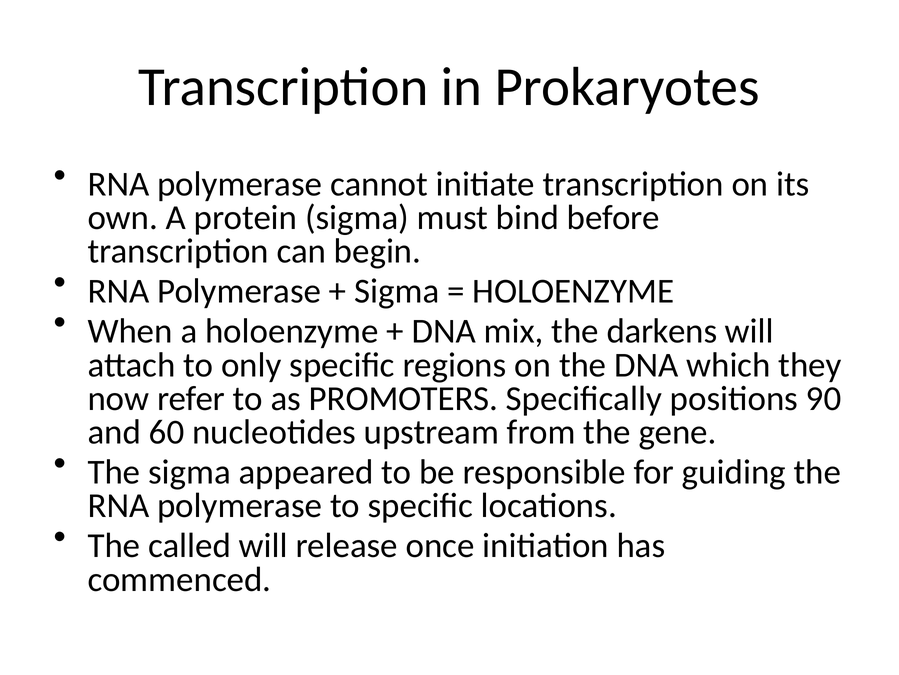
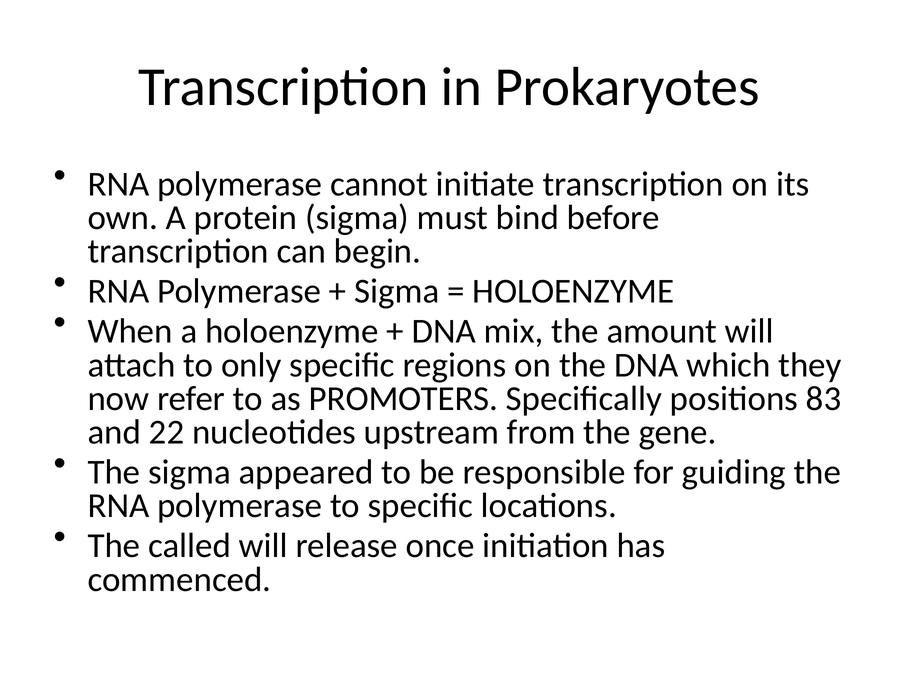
darkens: darkens -> amount
90: 90 -> 83
60: 60 -> 22
